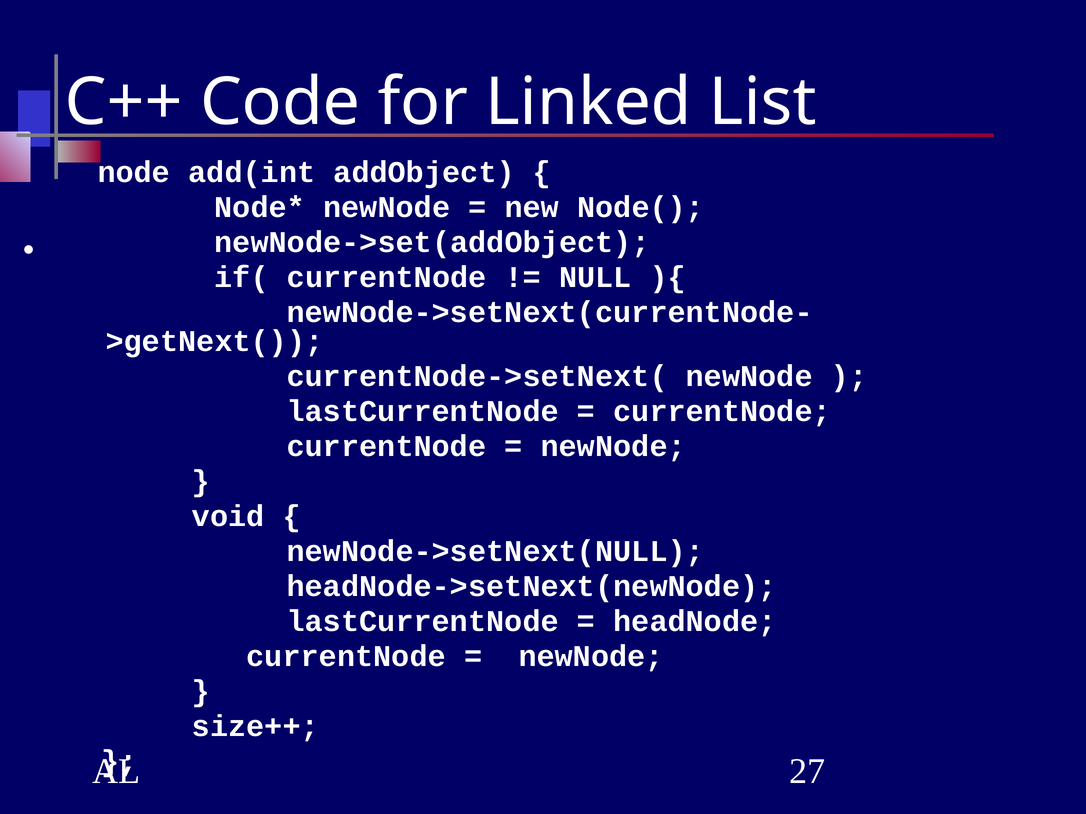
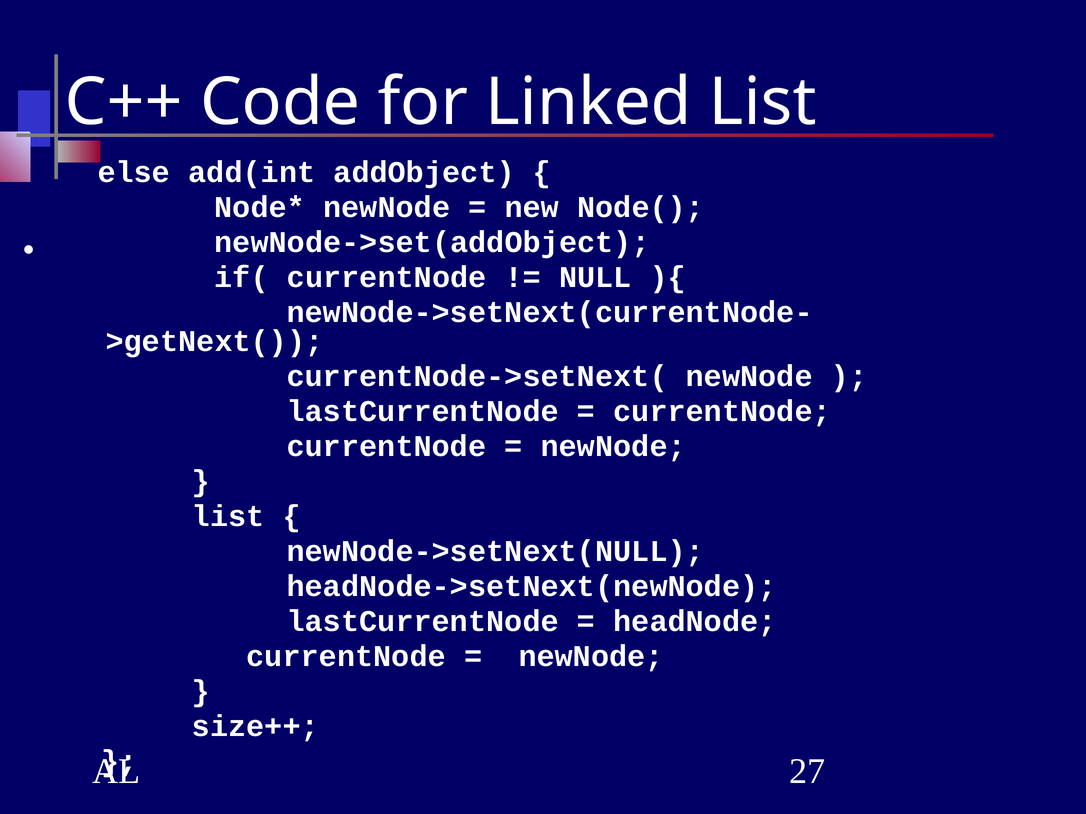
node: node -> else
void at (228, 517): void -> list
